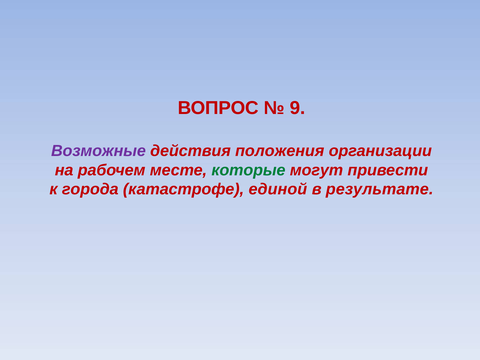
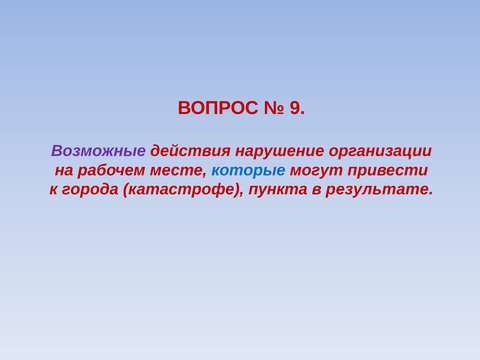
положения: положения -> нарушение
которые colour: green -> blue
единой: единой -> пункта
